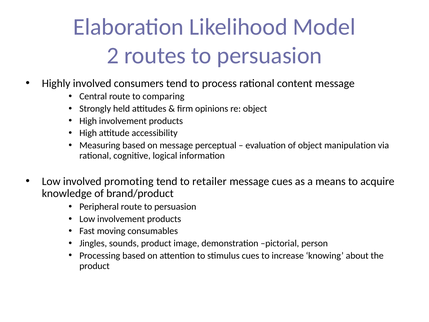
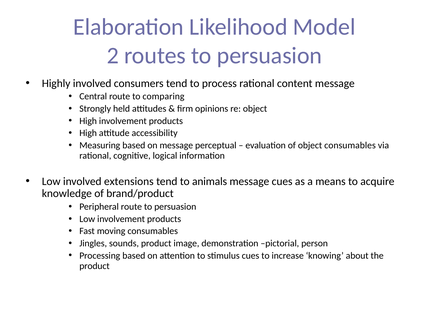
object manipulation: manipulation -> consumables
promoting: promoting -> extensions
retailer: retailer -> animals
